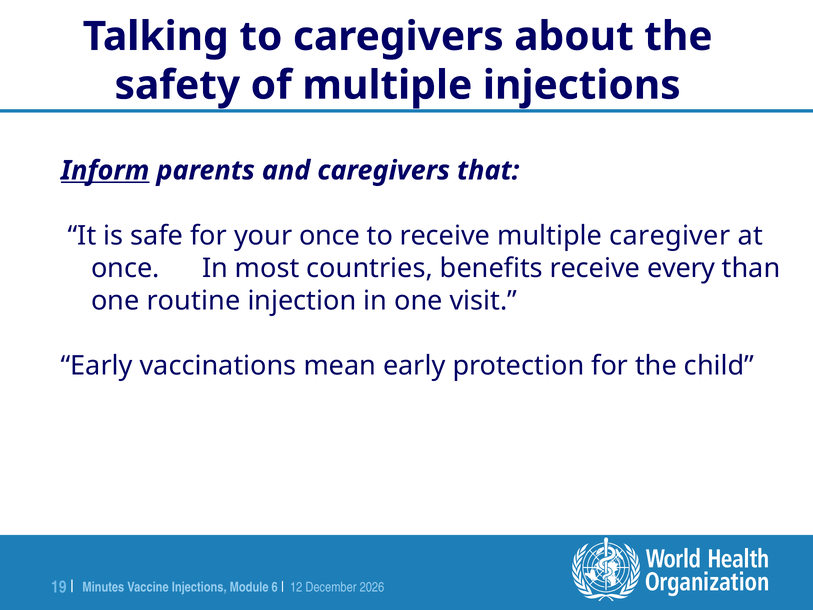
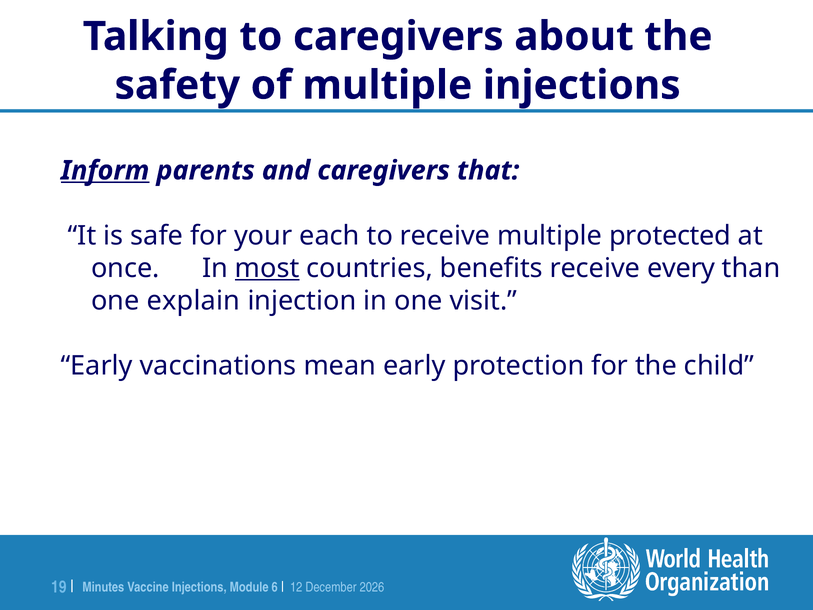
your once: once -> each
caregiver: caregiver -> protected
most underline: none -> present
routine: routine -> explain
